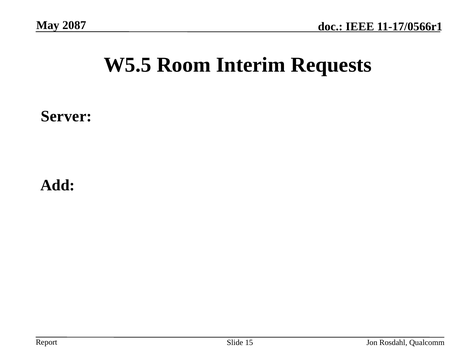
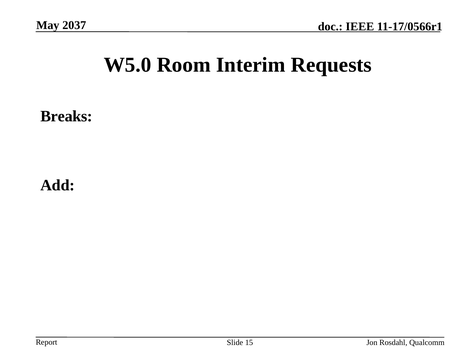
2087: 2087 -> 2037
W5.5: W5.5 -> W5.0
Server: Server -> Breaks
